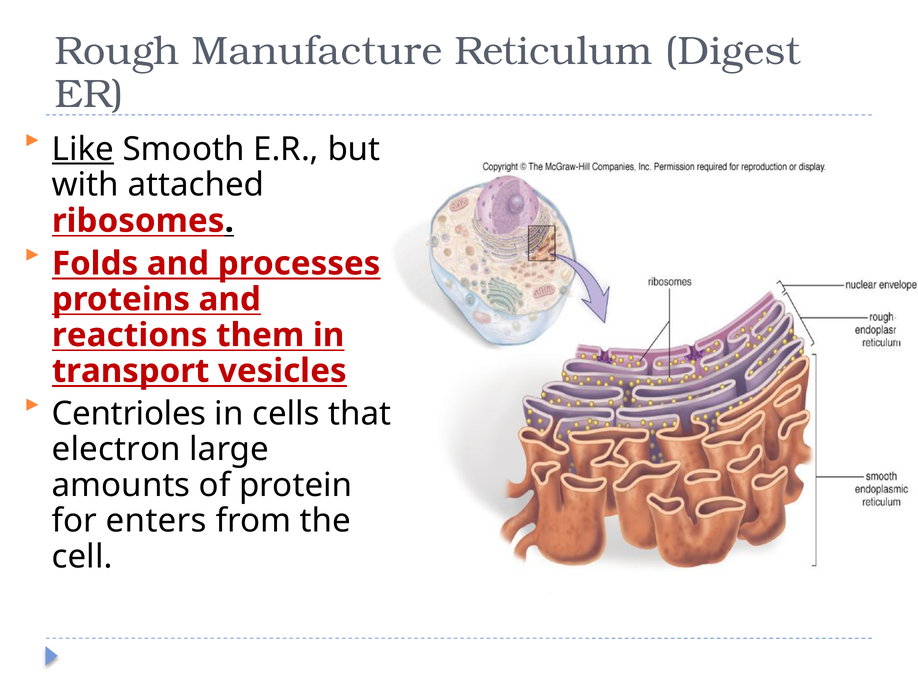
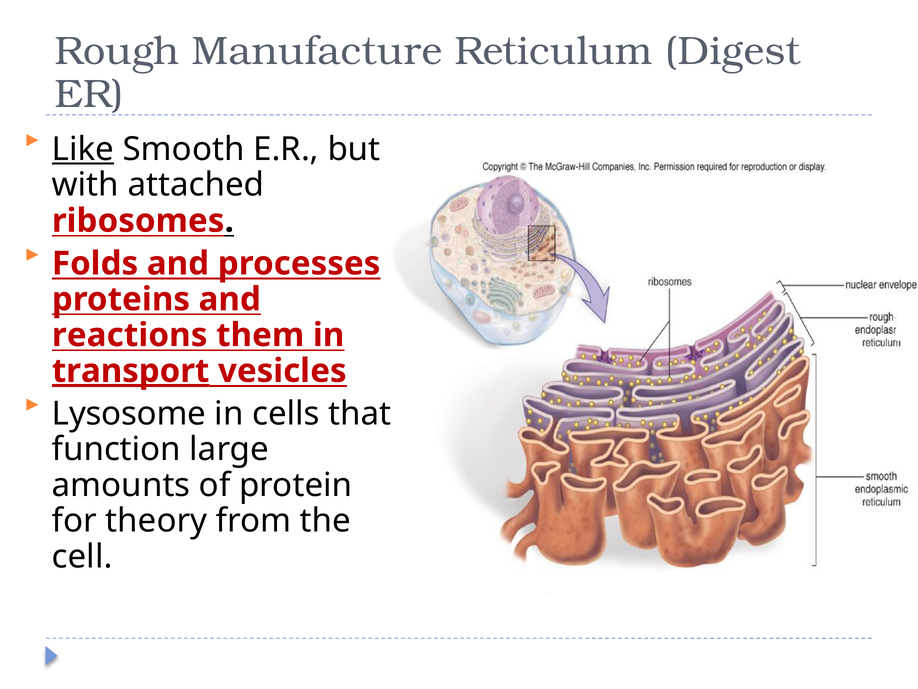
transport underline: none -> present
Centrioles: Centrioles -> Lysosome
electron: electron -> function
enters: enters -> theory
